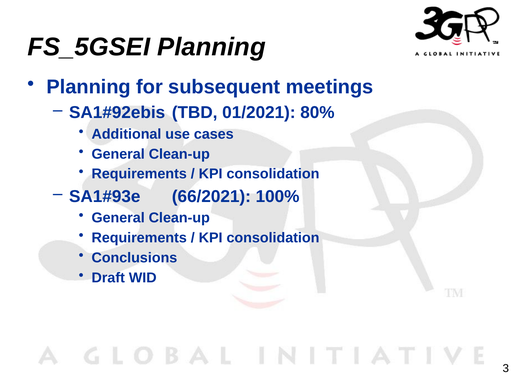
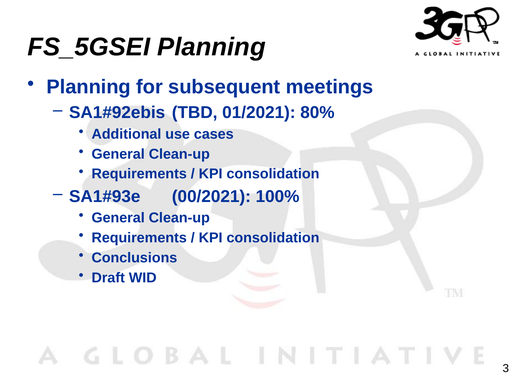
66/2021: 66/2021 -> 00/2021
